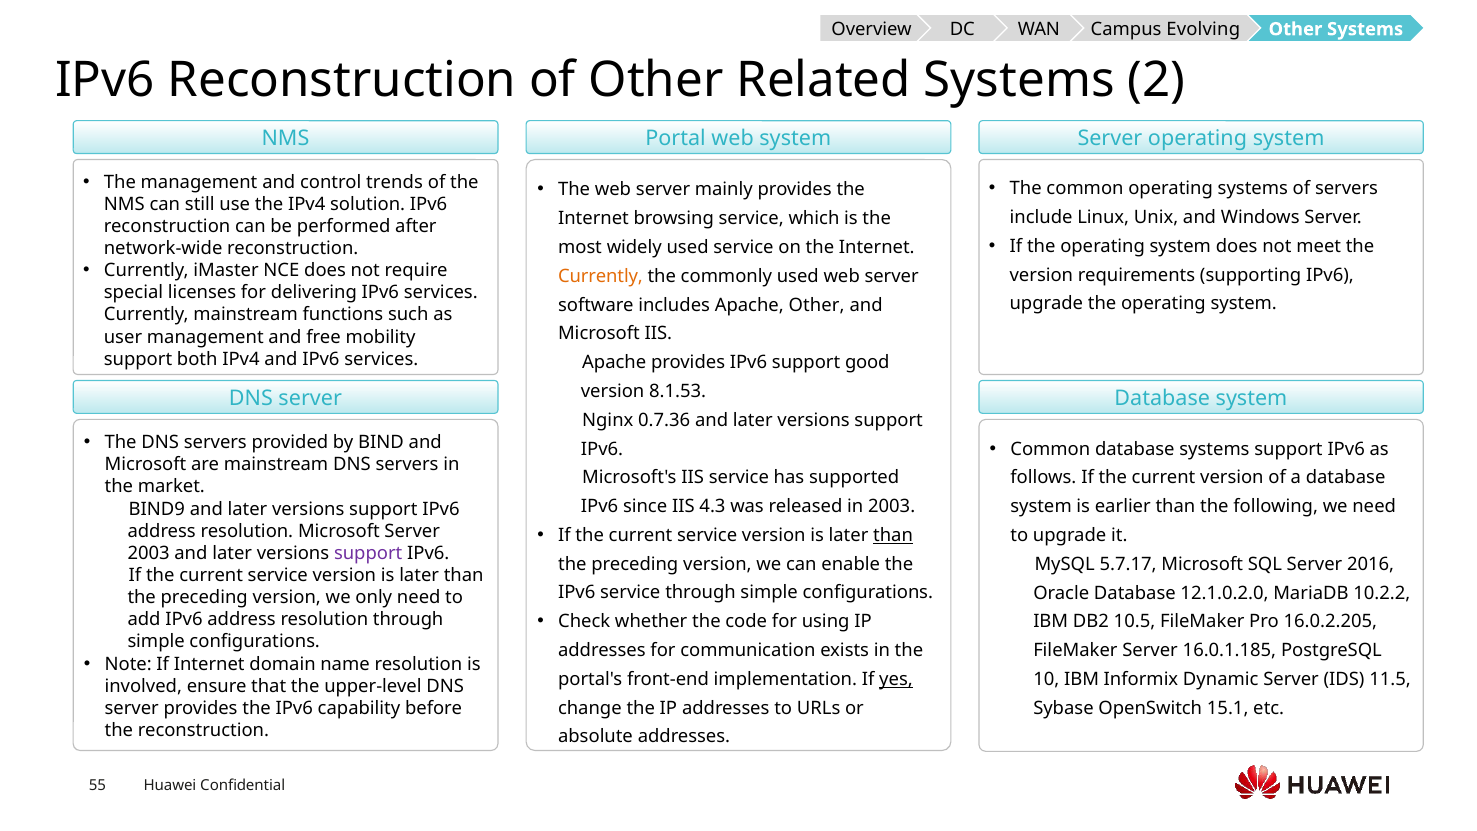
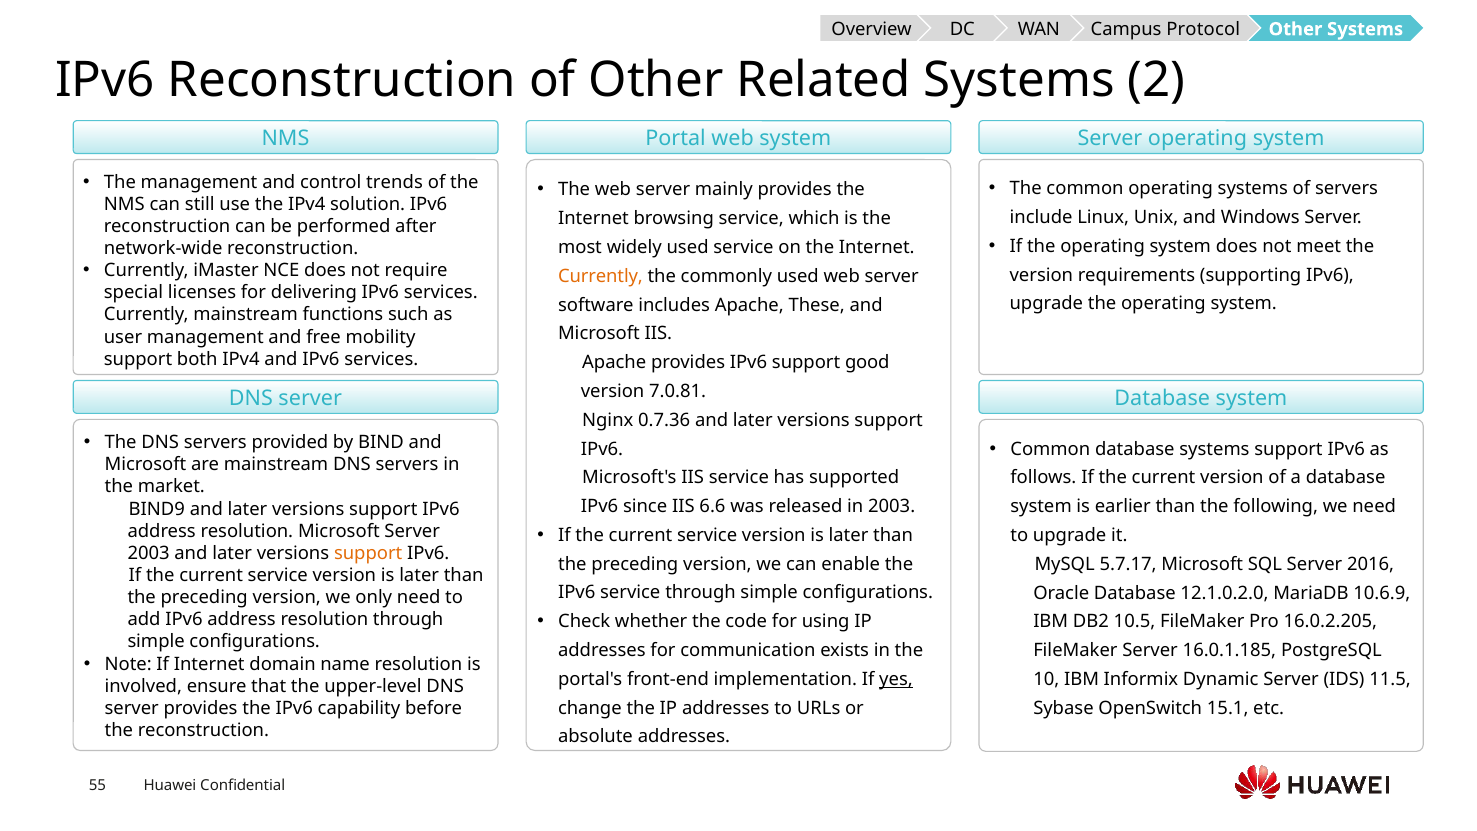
Evolving: Evolving -> Protocol
Apache Other: Other -> These
8.1.53: 8.1.53 -> 7.0.81
4.3: 4.3 -> 6.6
than at (893, 535) underline: present -> none
support at (368, 553) colour: purple -> orange
10.2.2: 10.2.2 -> 10.6.9
